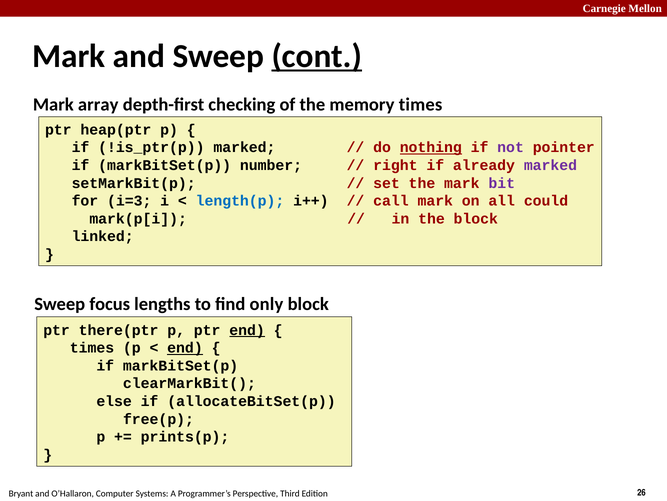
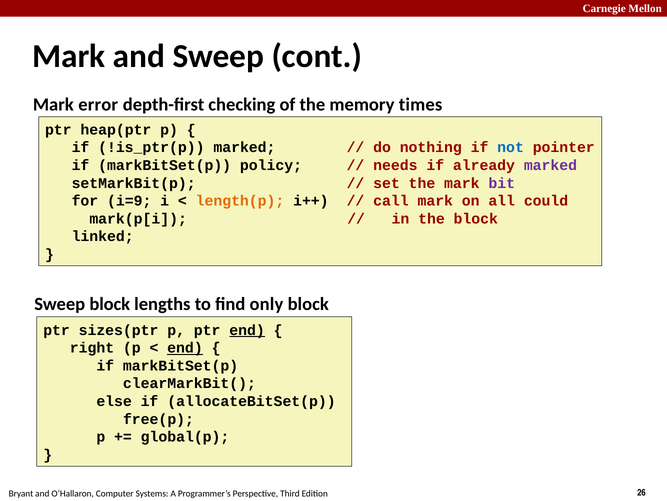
cont underline: present -> none
array: array -> error
nothing underline: present -> none
not colour: purple -> blue
number: number -> policy
right: right -> needs
i=3: i=3 -> i=9
length(p colour: blue -> orange
Sweep focus: focus -> block
there(ptr: there(ptr -> sizes(ptr
times at (92, 347): times -> right
prints(p: prints(p -> global(p
